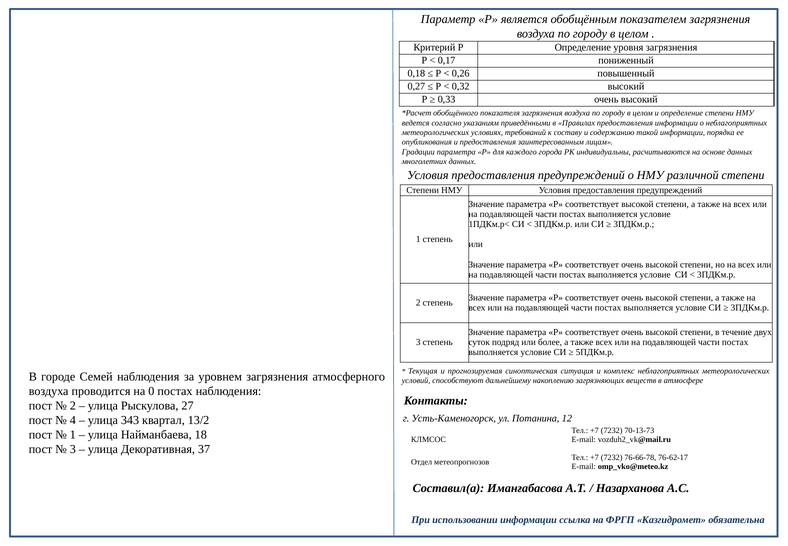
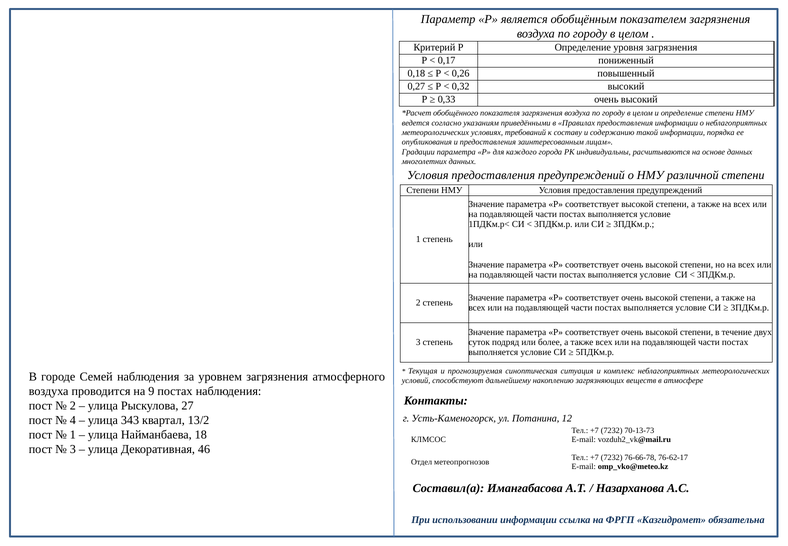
0: 0 -> 9
37: 37 -> 46
